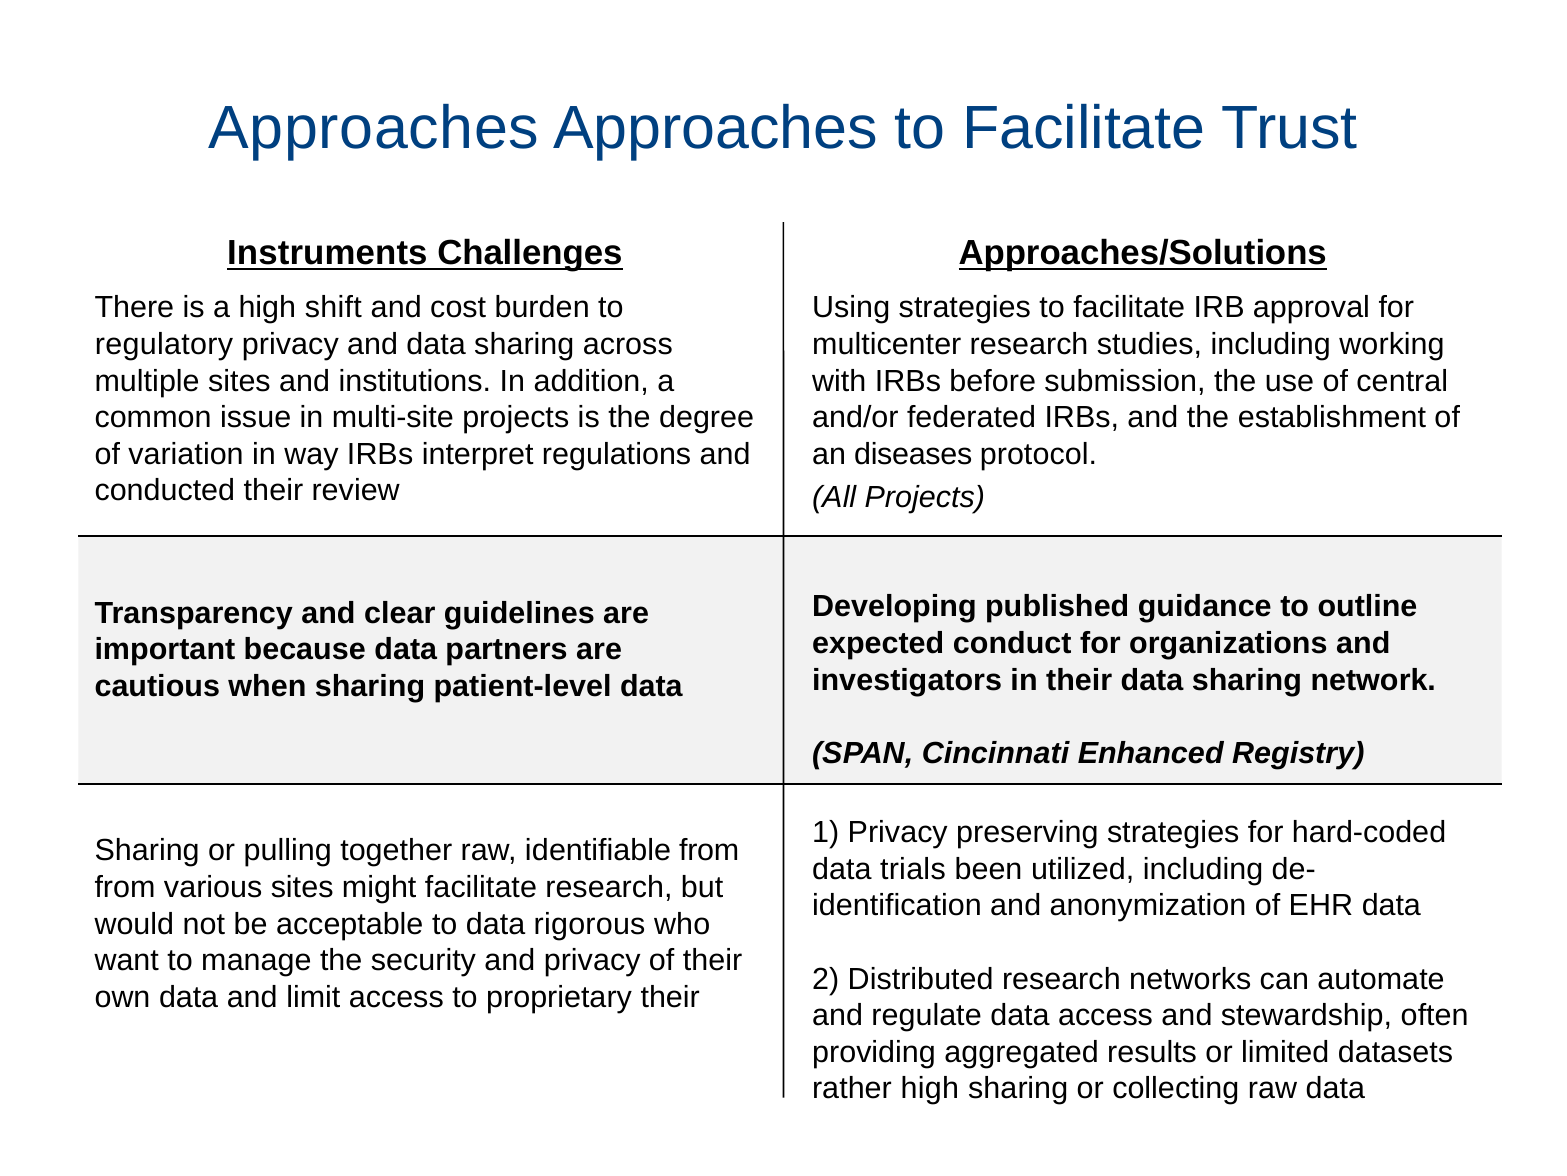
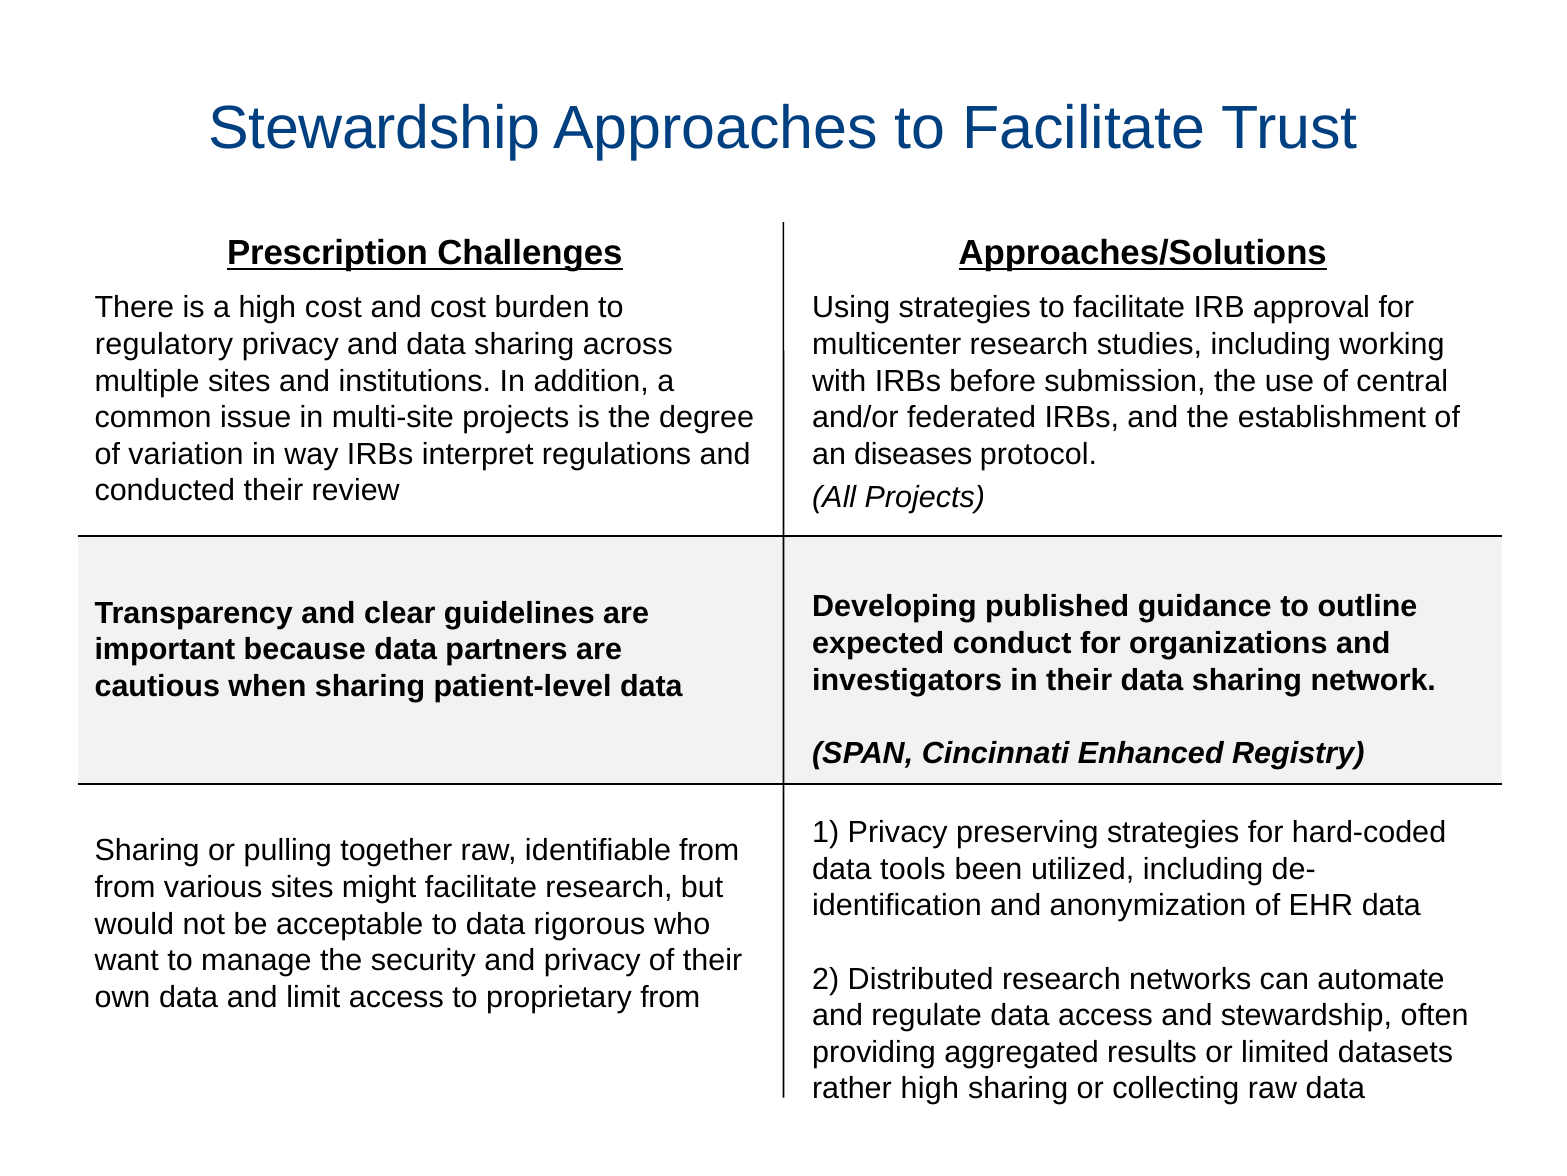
Approaches at (374, 128): Approaches -> Stewardship
Instruments: Instruments -> Prescription
high shift: shift -> cost
trials: trials -> tools
proprietary their: their -> from
